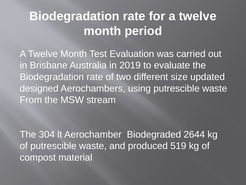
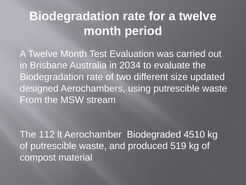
2019: 2019 -> 2034
304: 304 -> 112
2644: 2644 -> 4510
